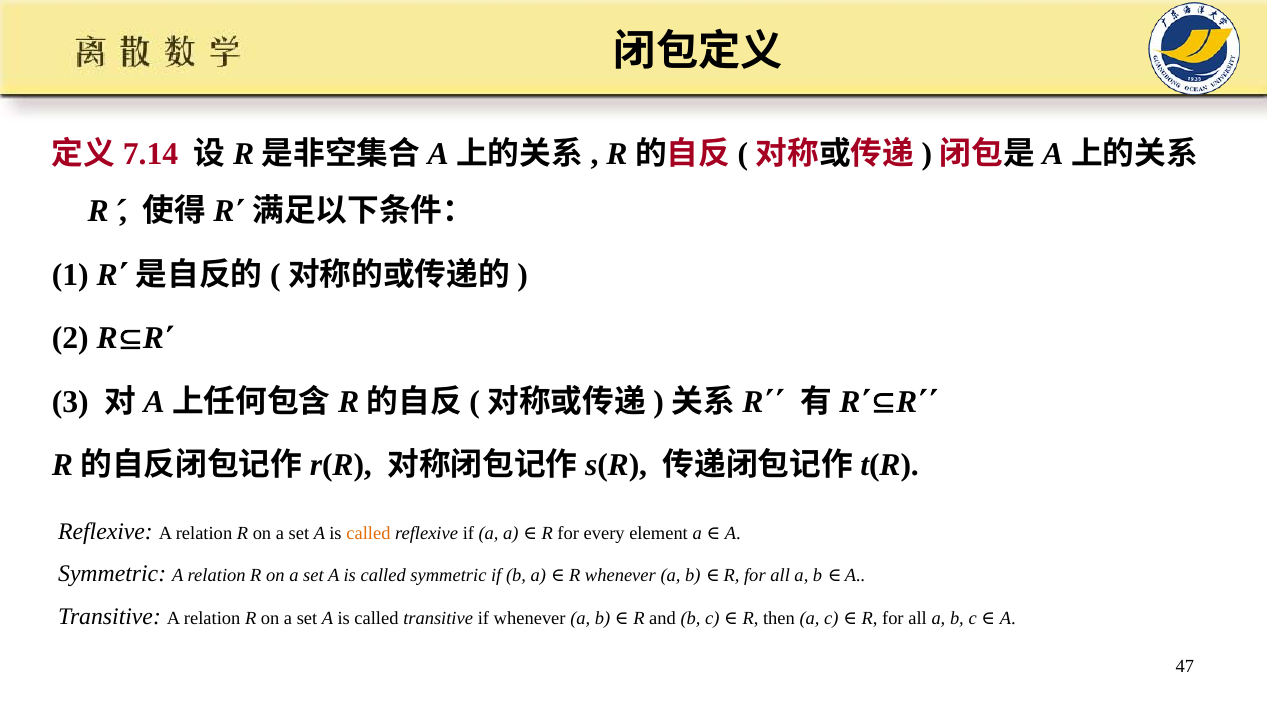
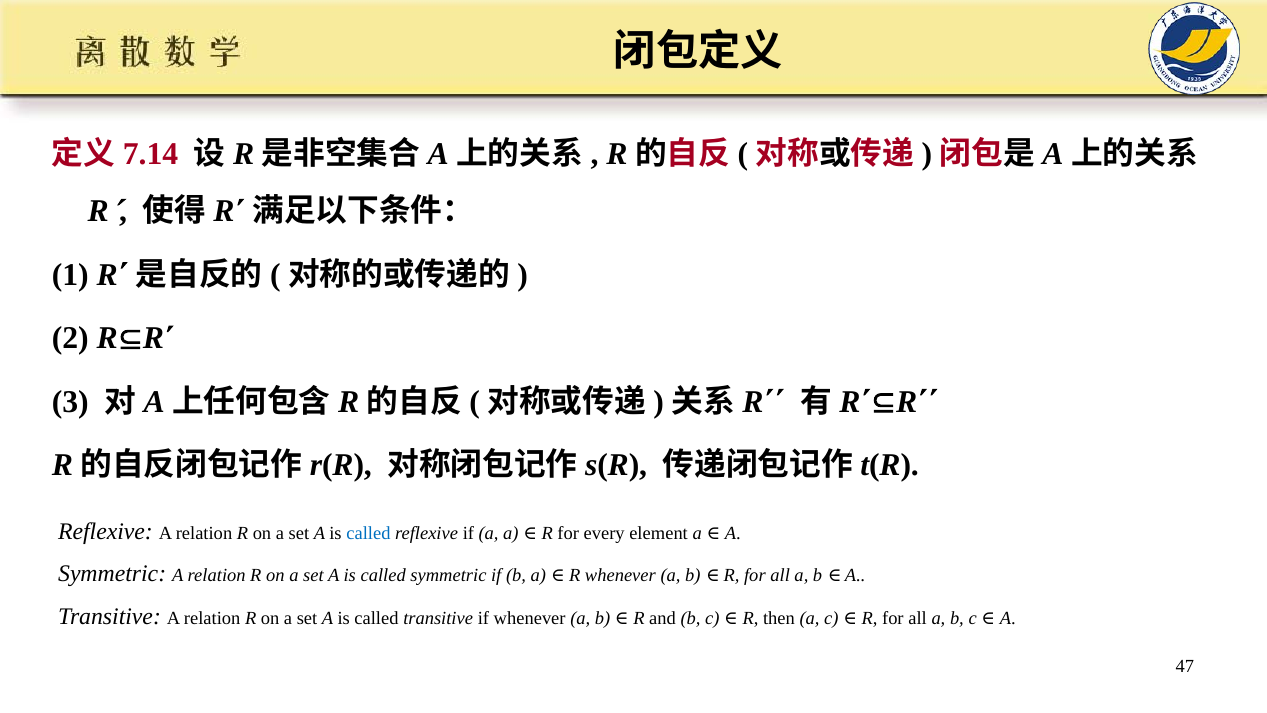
called at (368, 533) colour: orange -> blue
